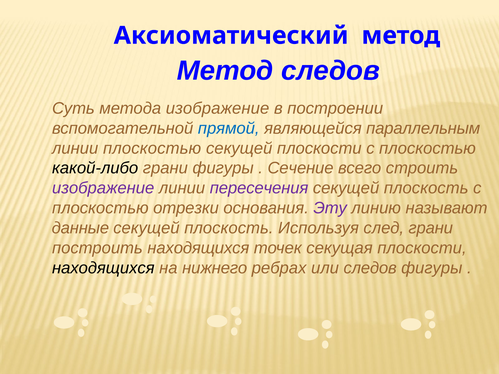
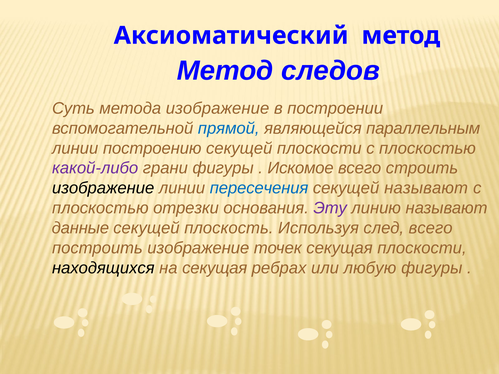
линии плоскостью: плоскостью -> построению
какой-либо colour: black -> purple
Сечение: Сечение -> Искомое
изображение at (103, 188) colour: purple -> black
пересечения colour: purple -> blue
плоскость at (426, 188): плоскость -> называют
след грани: грани -> всего
построить находящихся: находящихся -> изображение
на нижнего: нижнего -> секущая
или следов: следов -> любую
